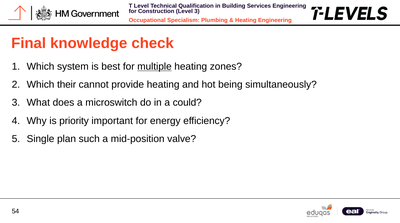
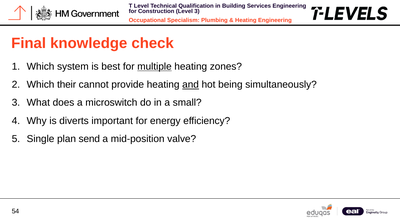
and underline: none -> present
could: could -> small
priority: priority -> diverts
such: such -> send
